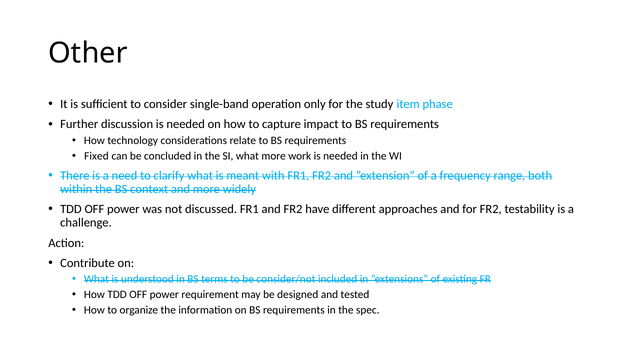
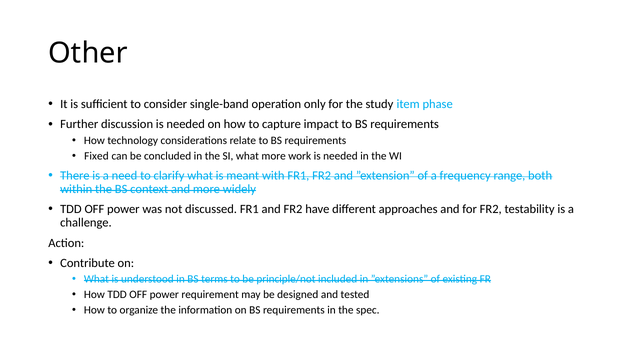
consider/not: consider/not -> principle/not
